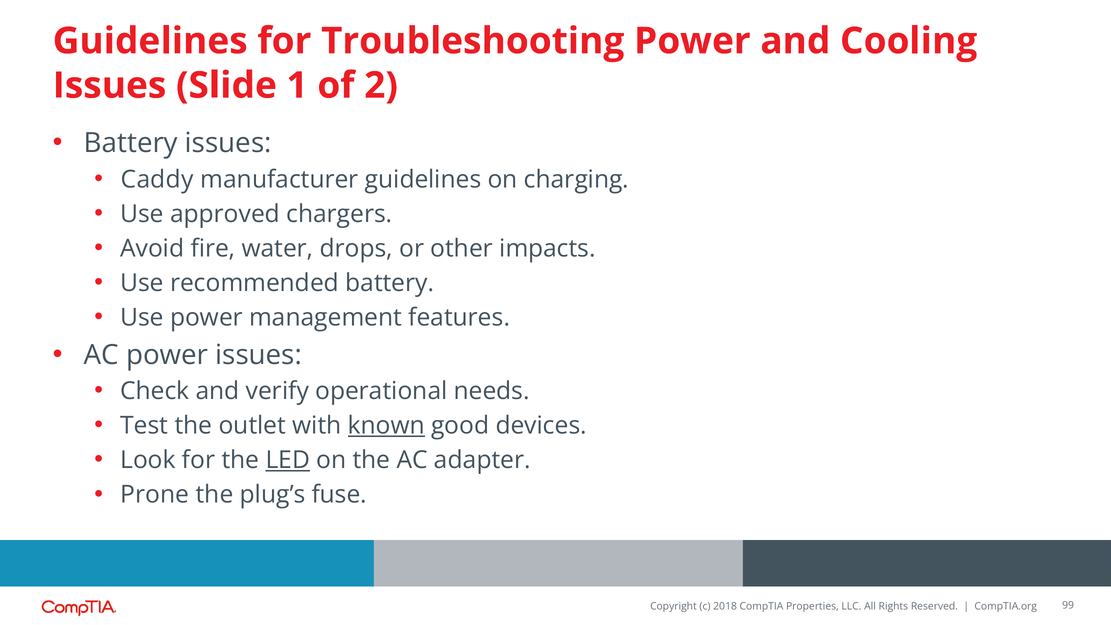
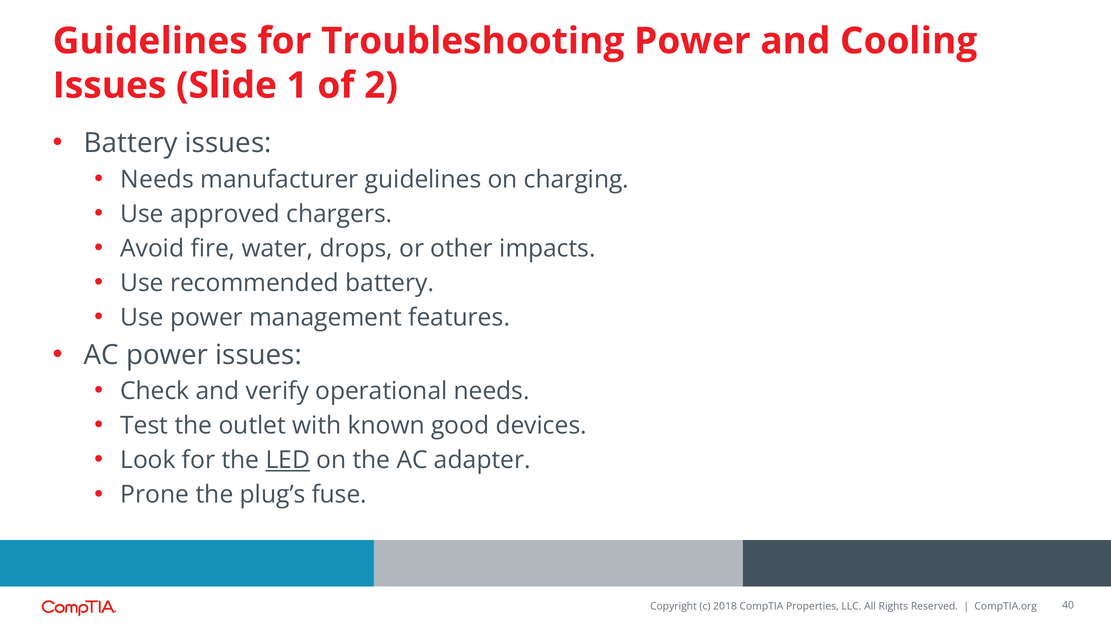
Caddy at (157, 179): Caddy -> Needs
known underline: present -> none
99: 99 -> 40
